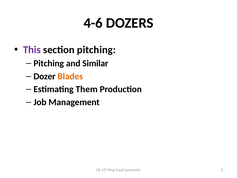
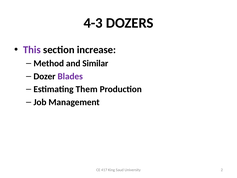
4-6: 4-6 -> 4-3
section pitching: pitching -> increase
Pitching at (49, 63): Pitching -> Method
Blades colour: orange -> purple
